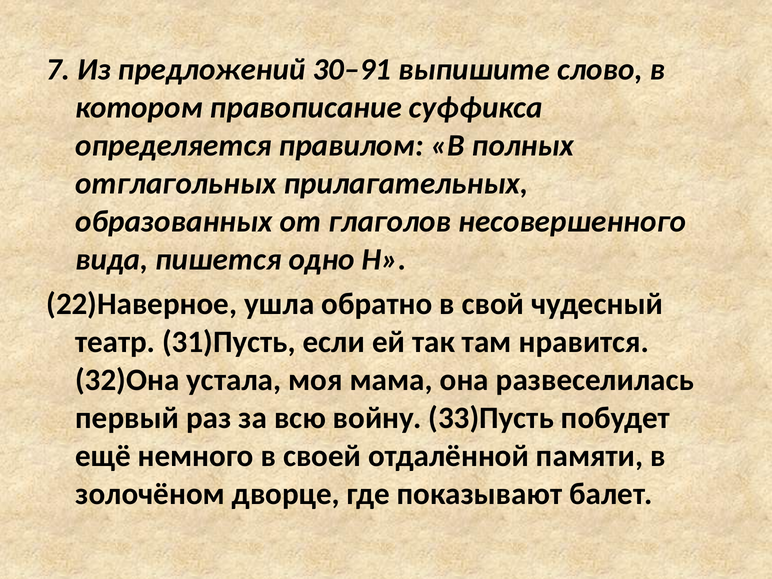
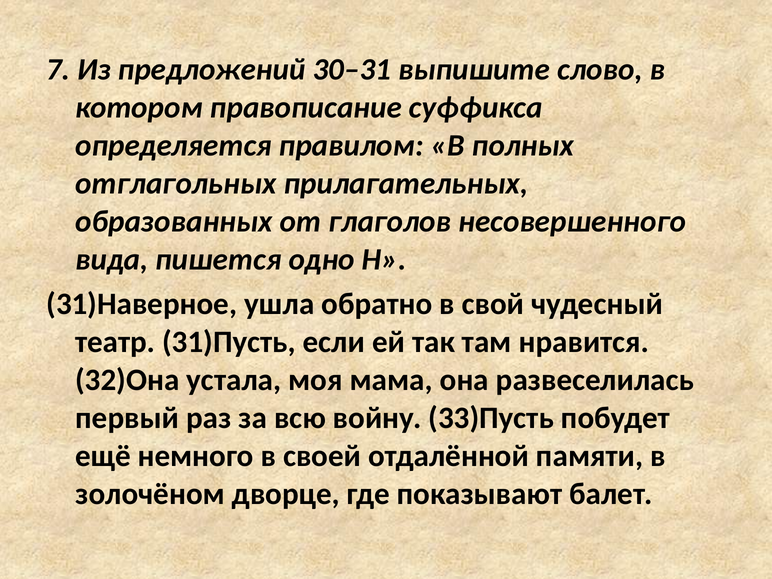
30–91: 30–91 -> 30–31
22)Наверное: 22)Наверное -> 31)Наверное
